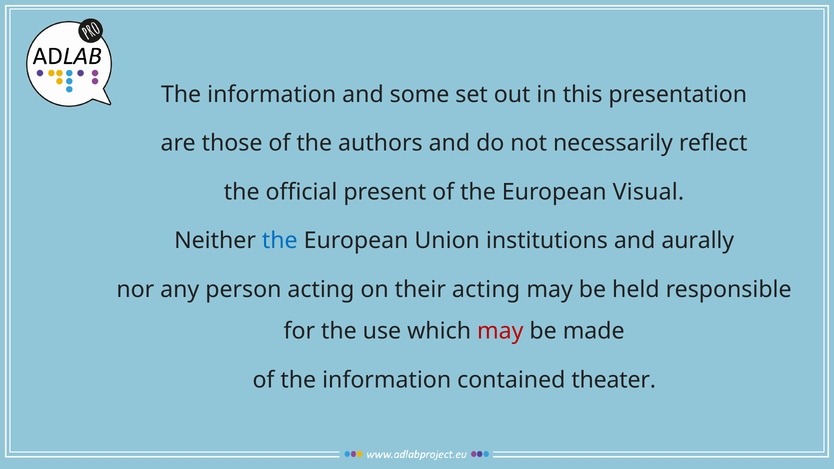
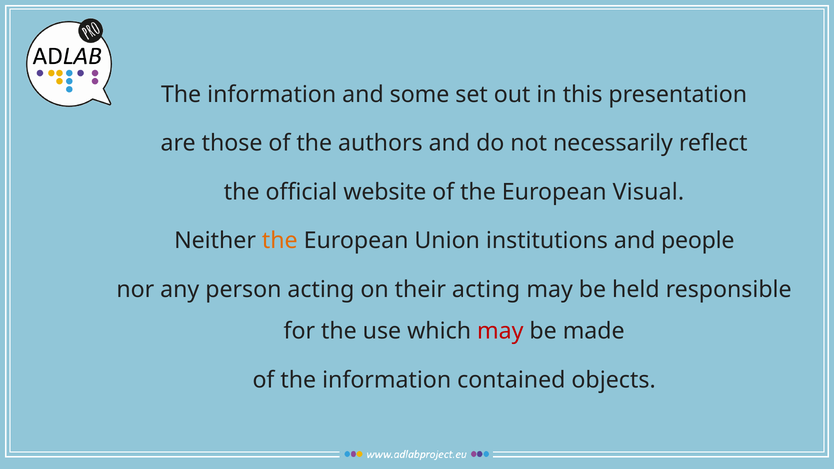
present: present -> website
the at (280, 241) colour: blue -> orange
aurally: aurally -> people
theater: theater -> objects
